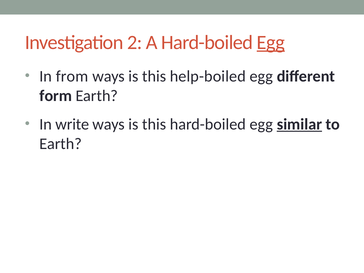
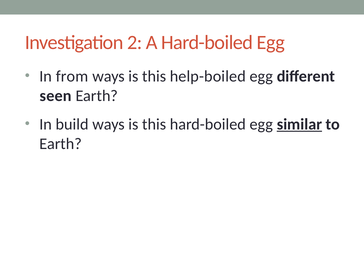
Egg at (271, 42) underline: present -> none
form: form -> seen
write: write -> build
